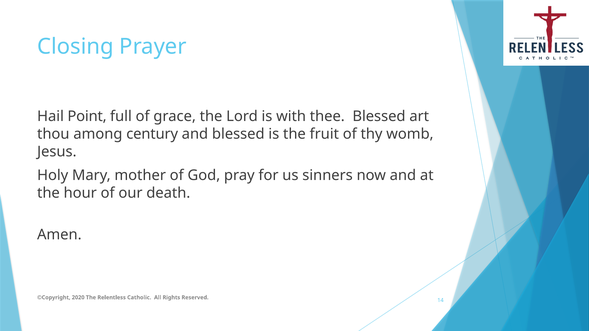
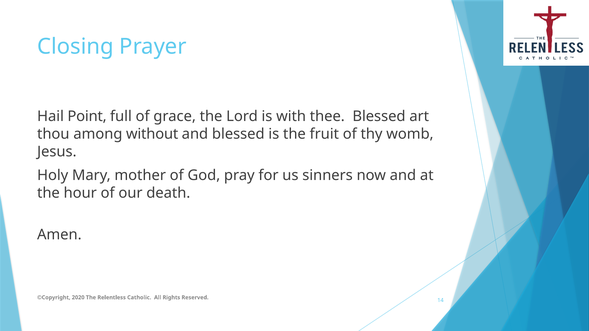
century: century -> without
